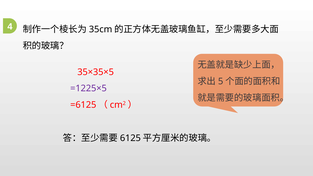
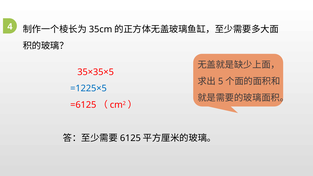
=1225×5 colour: purple -> blue
